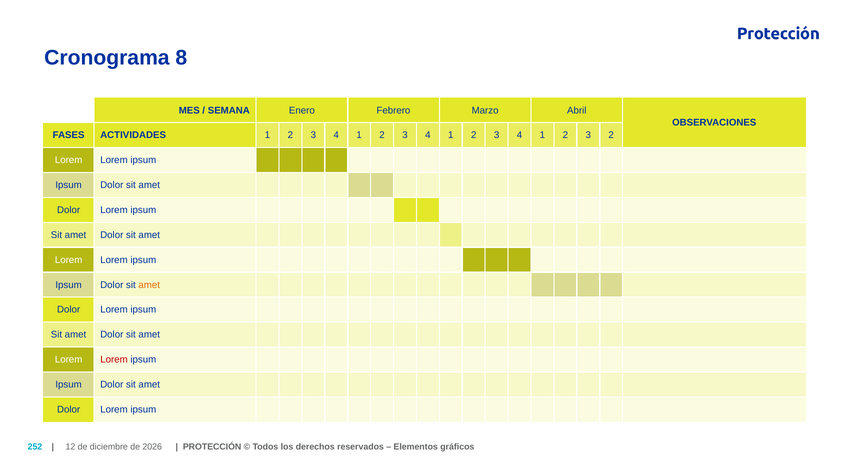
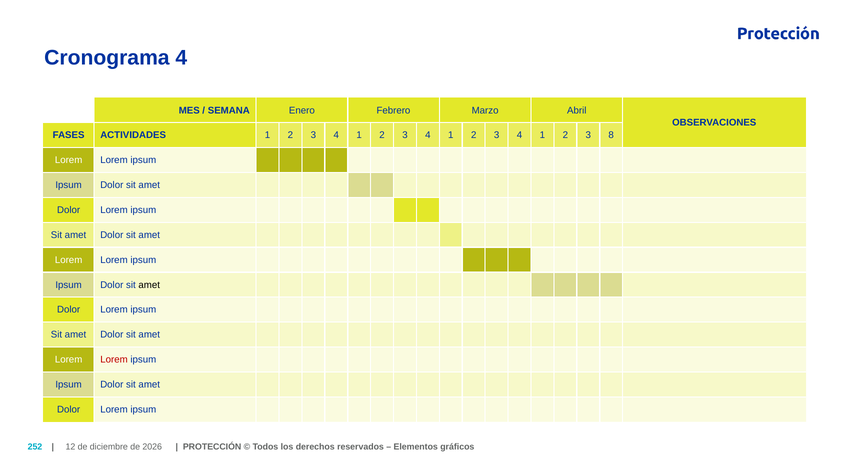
Cronograma 8: 8 -> 4
3 2: 2 -> 8
amet at (149, 285) colour: orange -> black
